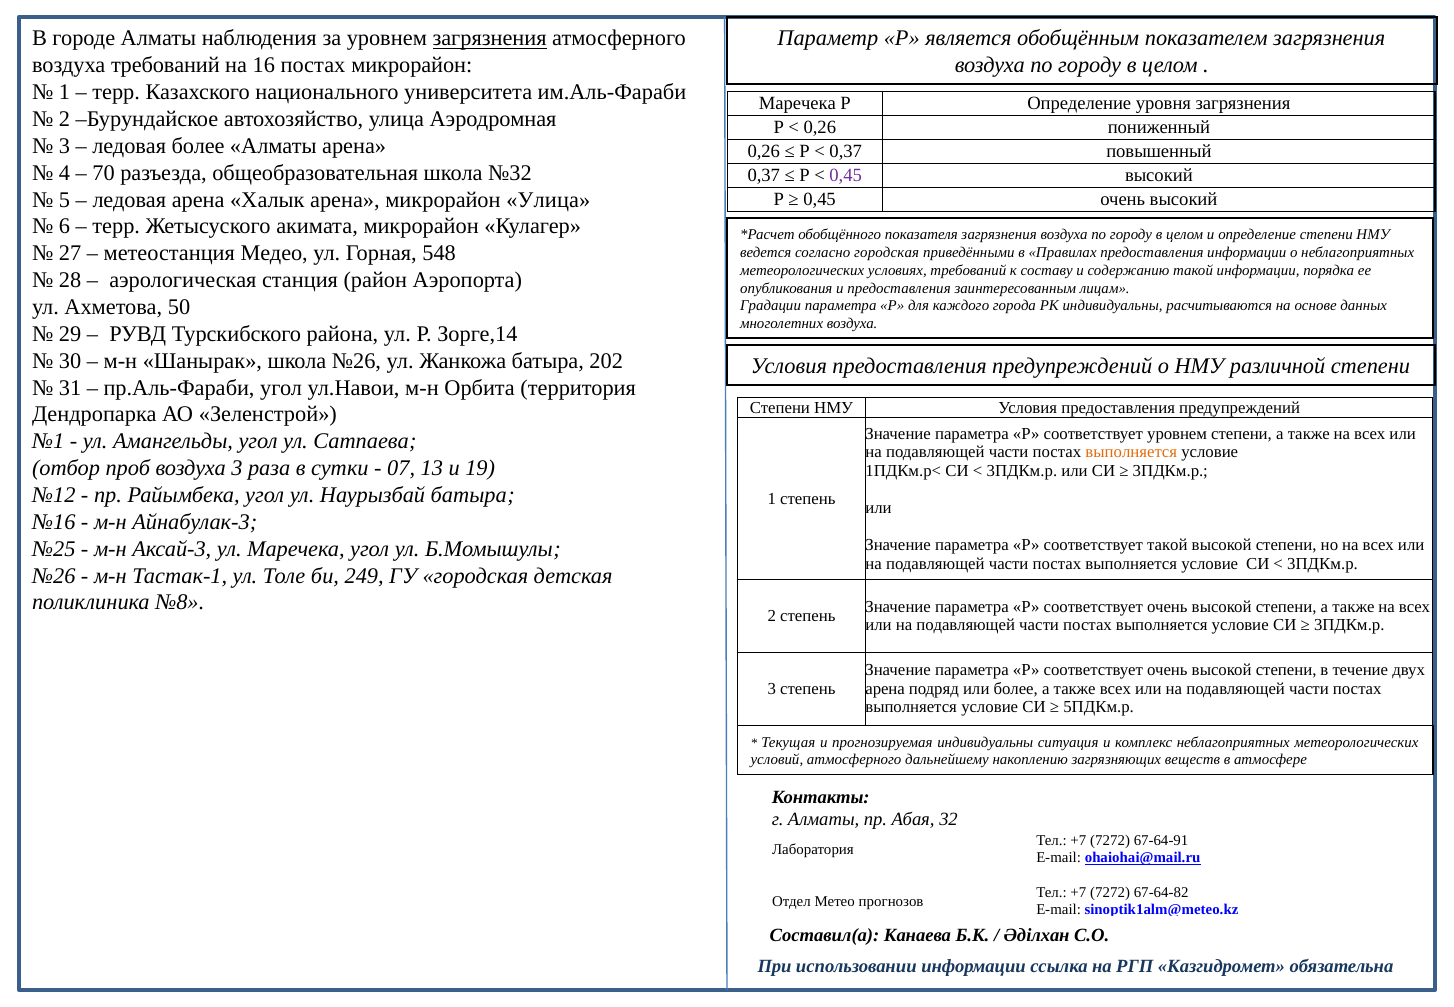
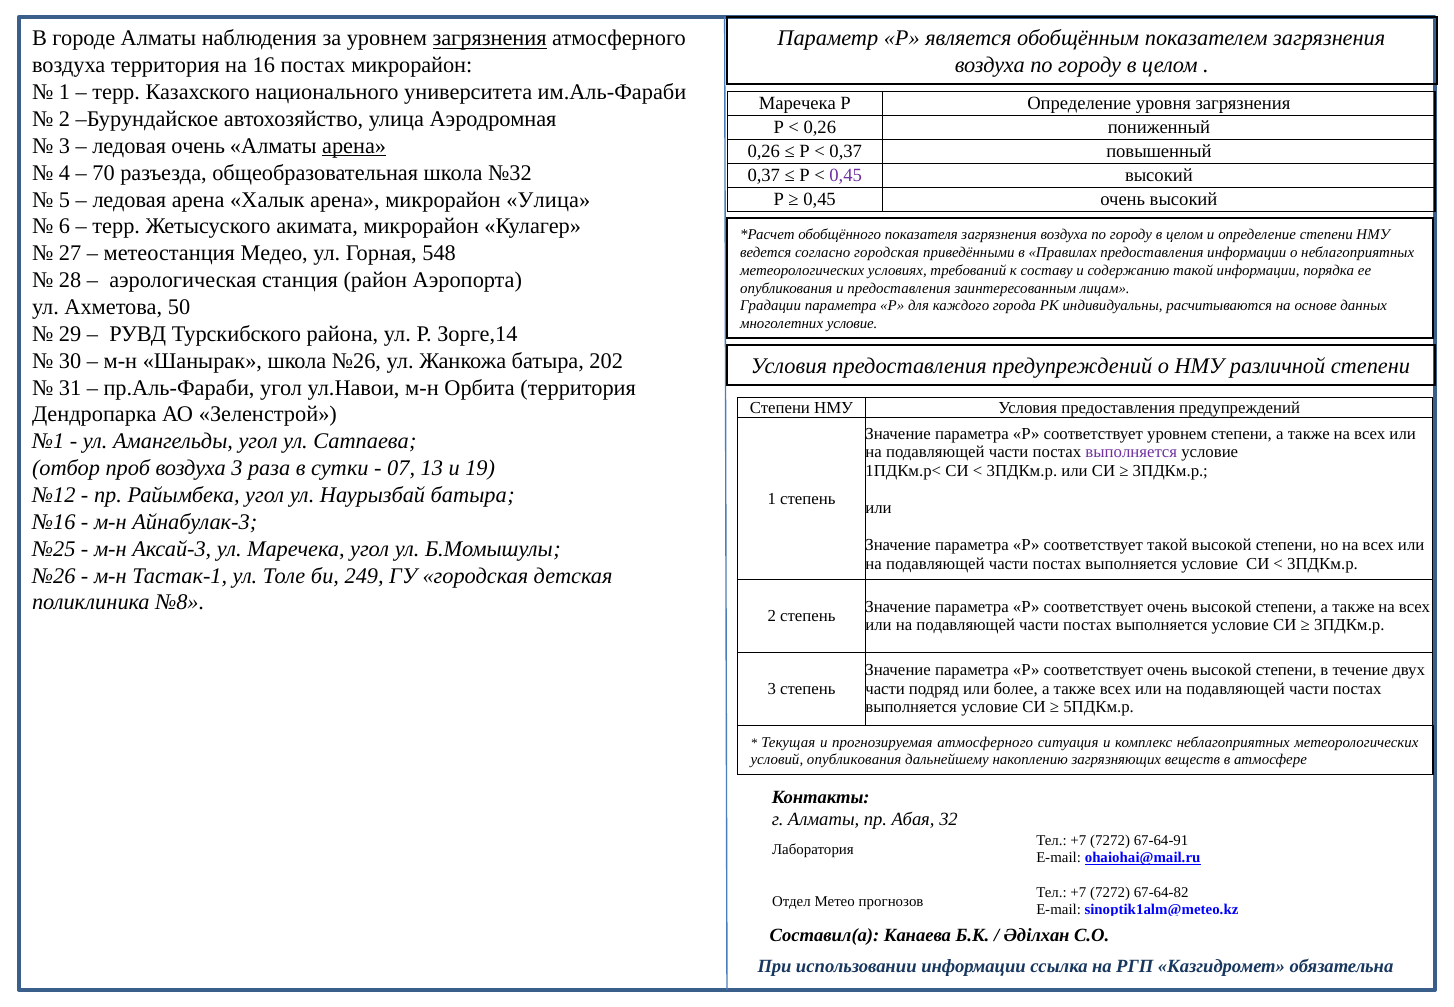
воздуха требований: требований -> территория
ледовая более: более -> очень
арена at (354, 146) underline: none -> present
многолетних воздуха: воздуха -> условие
выполняется at (1131, 452) colour: orange -> purple
арена at (885, 689): арена -> части
прогнозируемая индивидуальны: индивидуальны -> атмосферного
условий атмосферного: атмосферного -> опубликования
